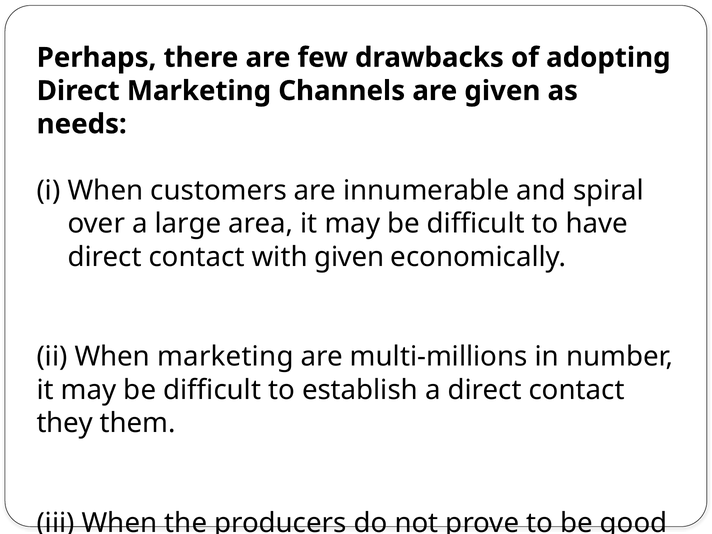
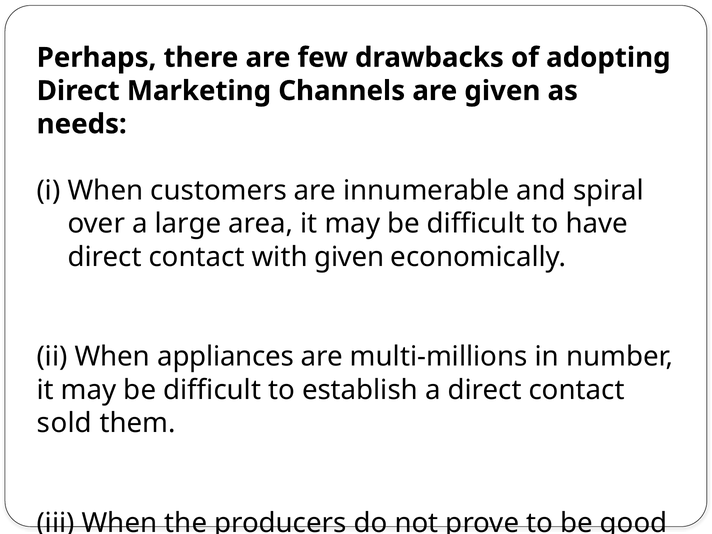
When marketing: marketing -> appliances
they: they -> sold
